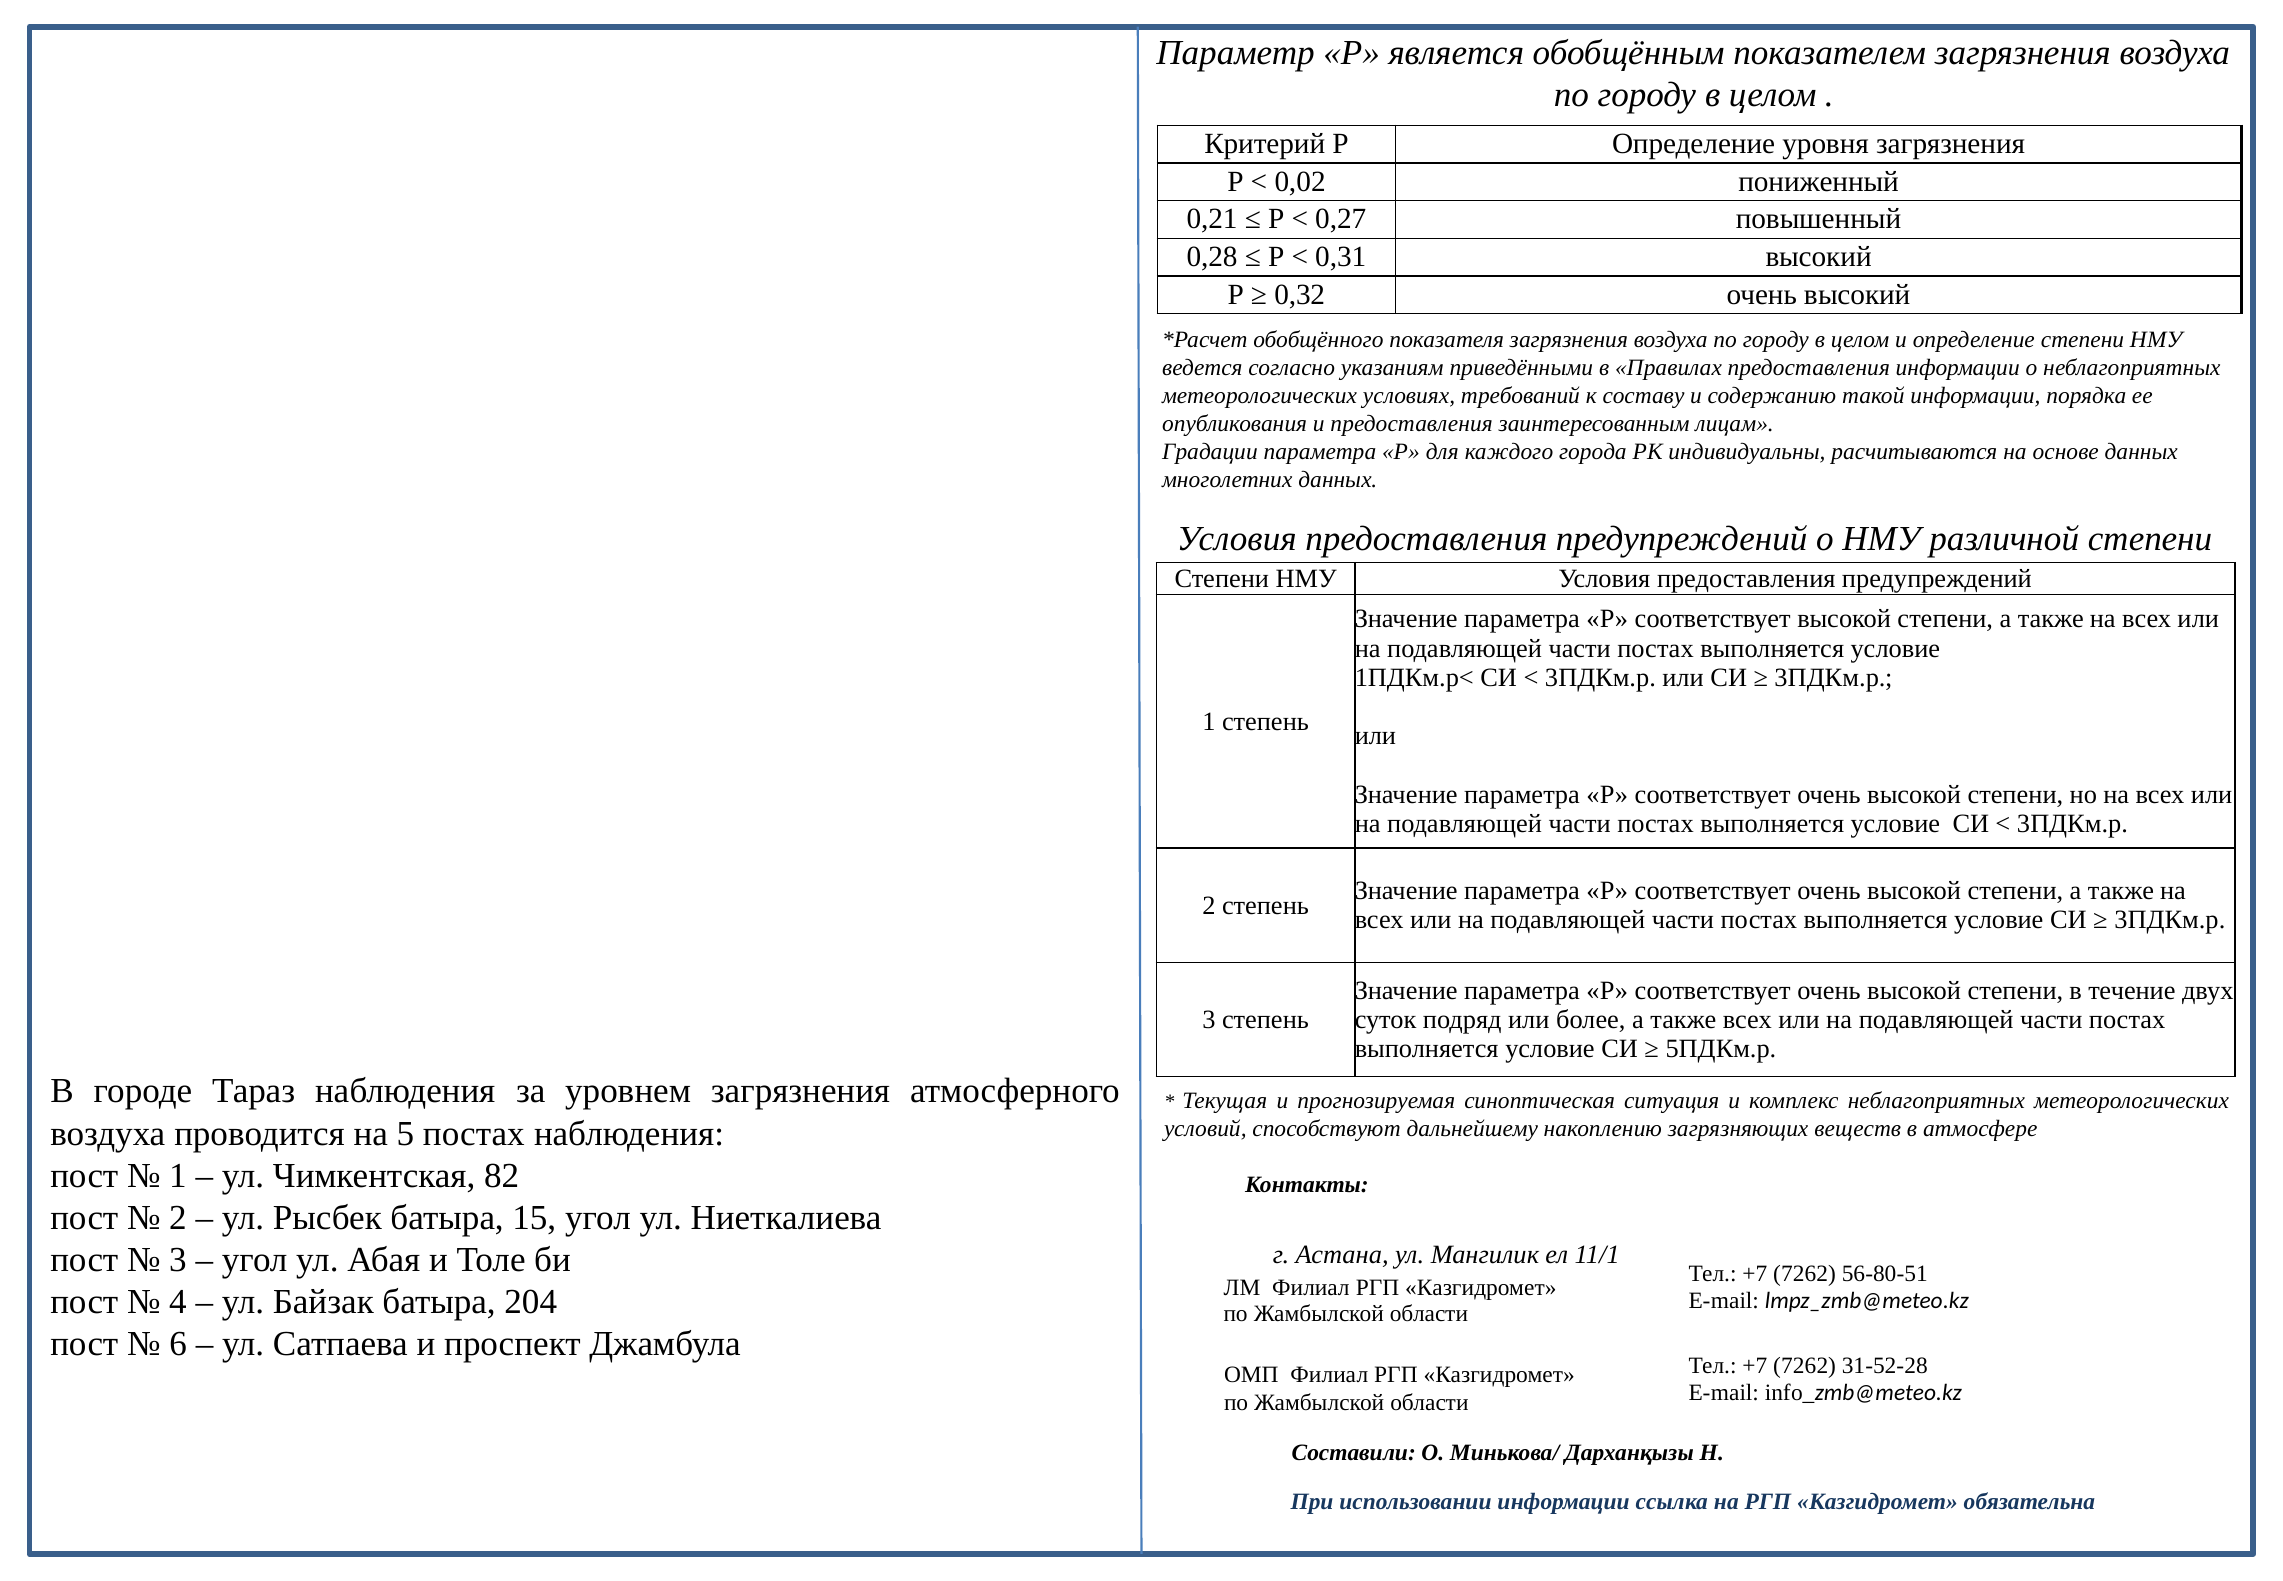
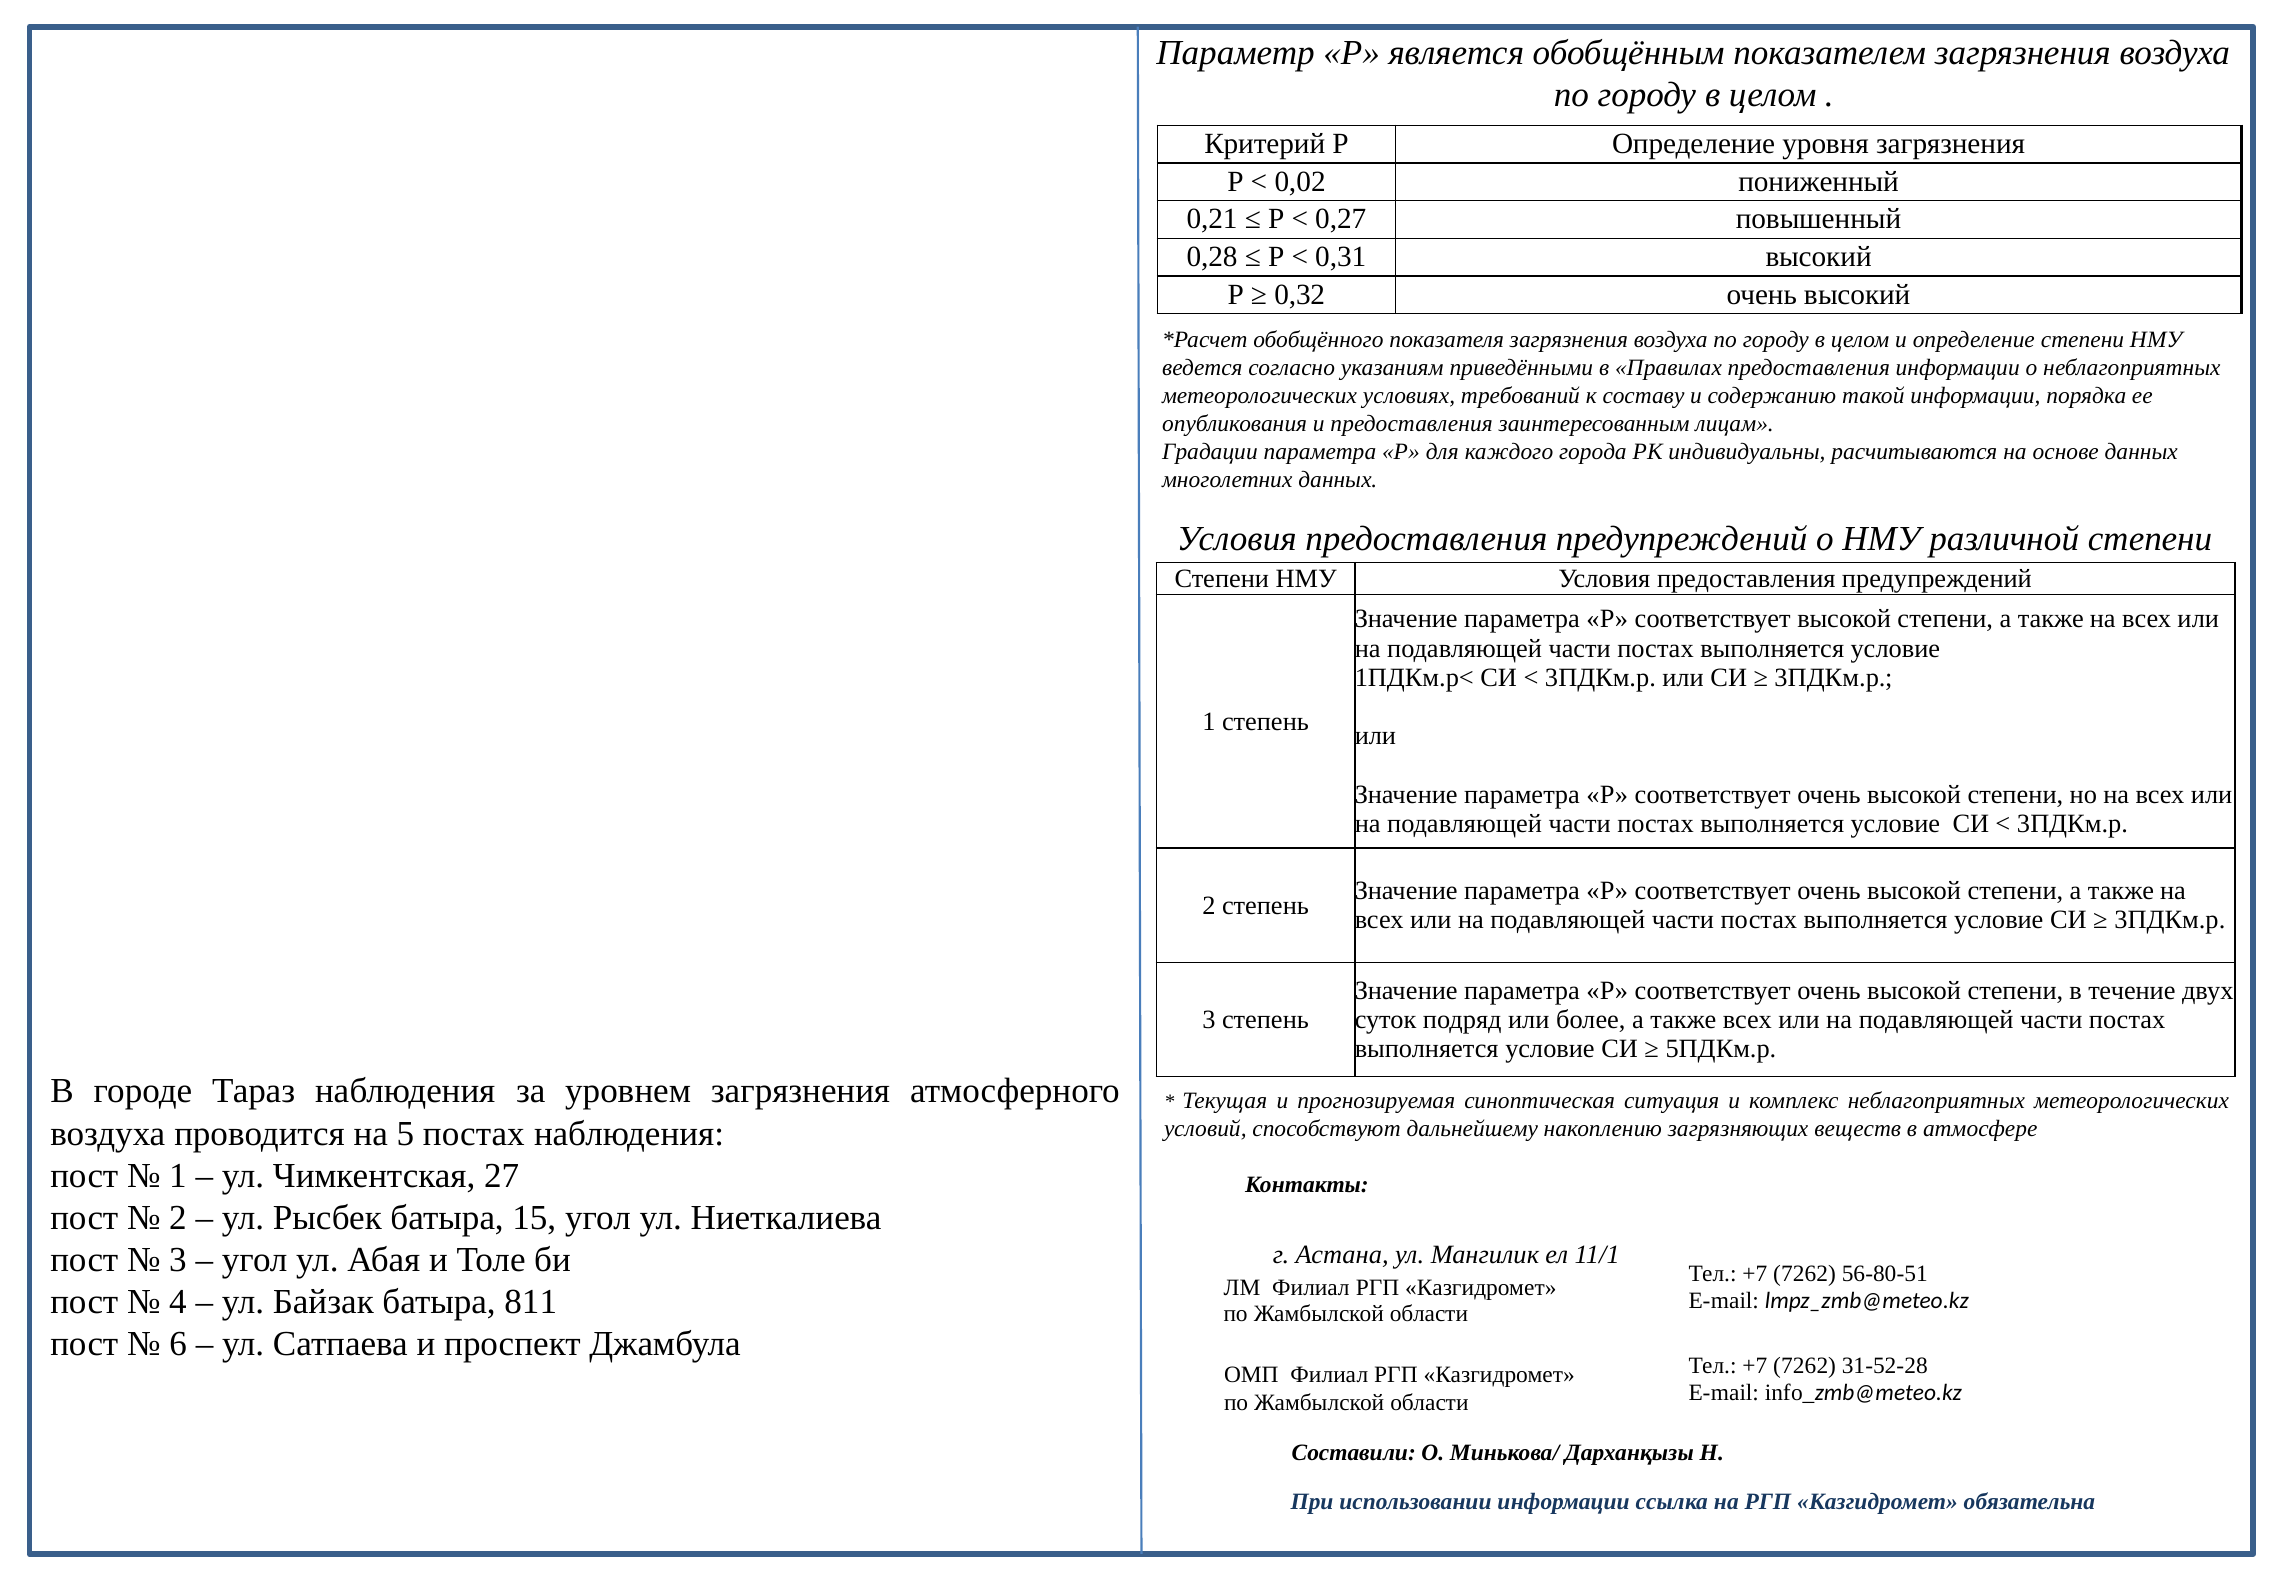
82: 82 -> 27
204: 204 -> 811
